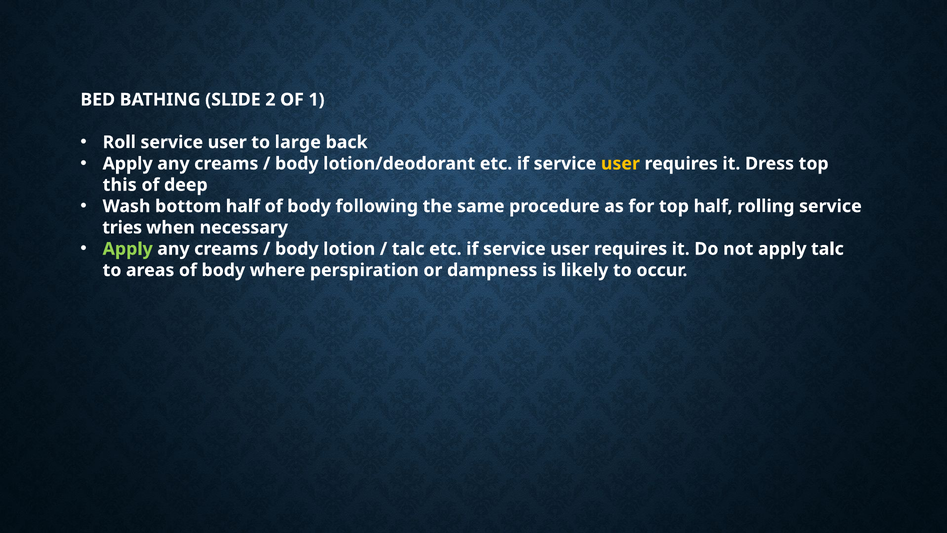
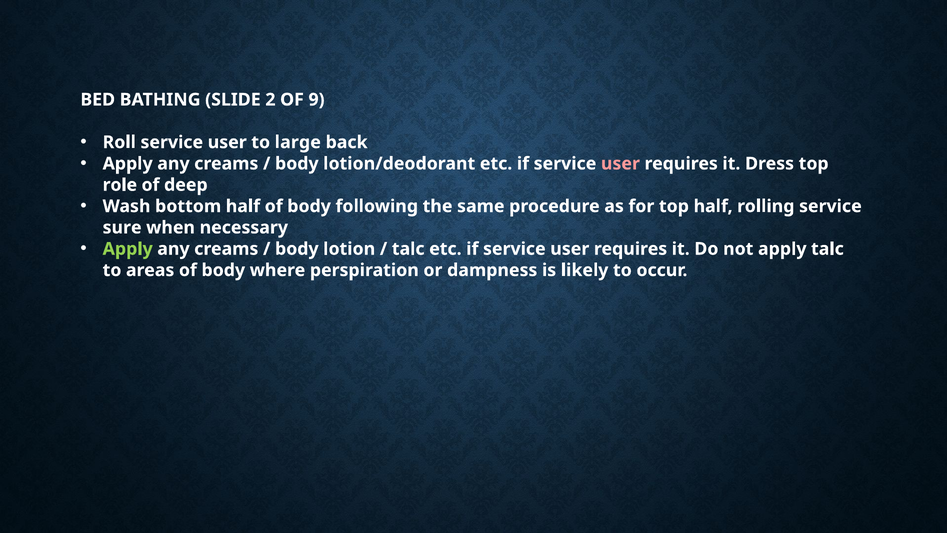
1: 1 -> 9
user at (620, 164) colour: yellow -> pink
this: this -> role
tries: tries -> sure
